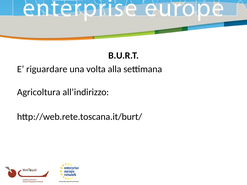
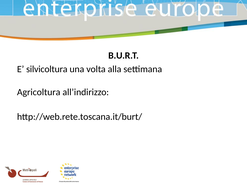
riguardare: riguardare -> silvicoltura
